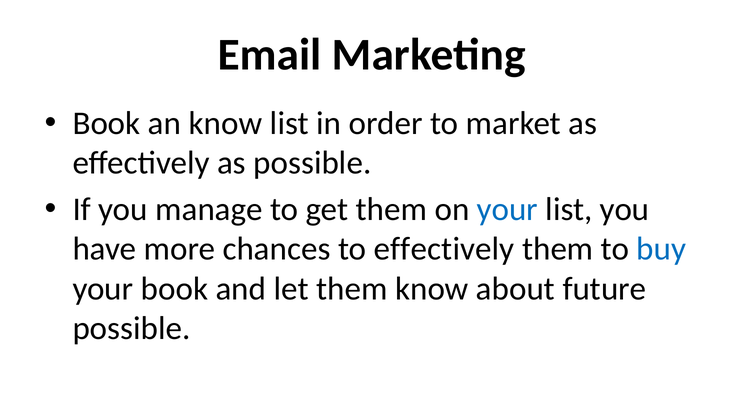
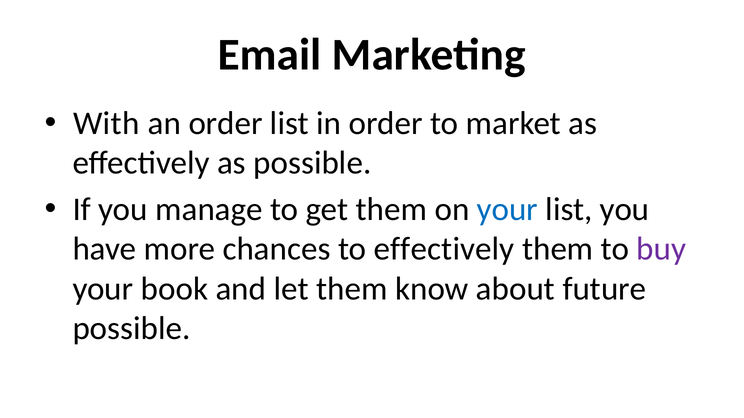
Book at (106, 124): Book -> With
an know: know -> order
buy colour: blue -> purple
